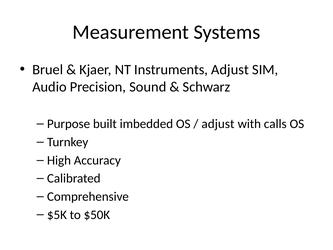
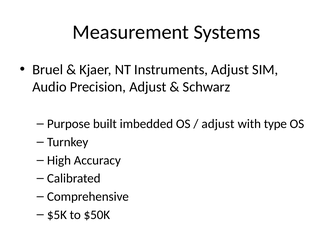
Precision Sound: Sound -> Adjust
calls: calls -> type
